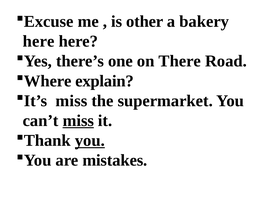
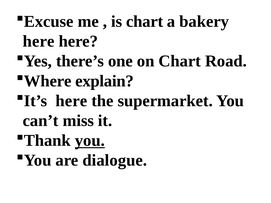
is other: other -> chart
on There: There -> Chart
It’s miss: miss -> here
miss at (78, 121) underline: present -> none
mistakes: mistakes -> dialogue
